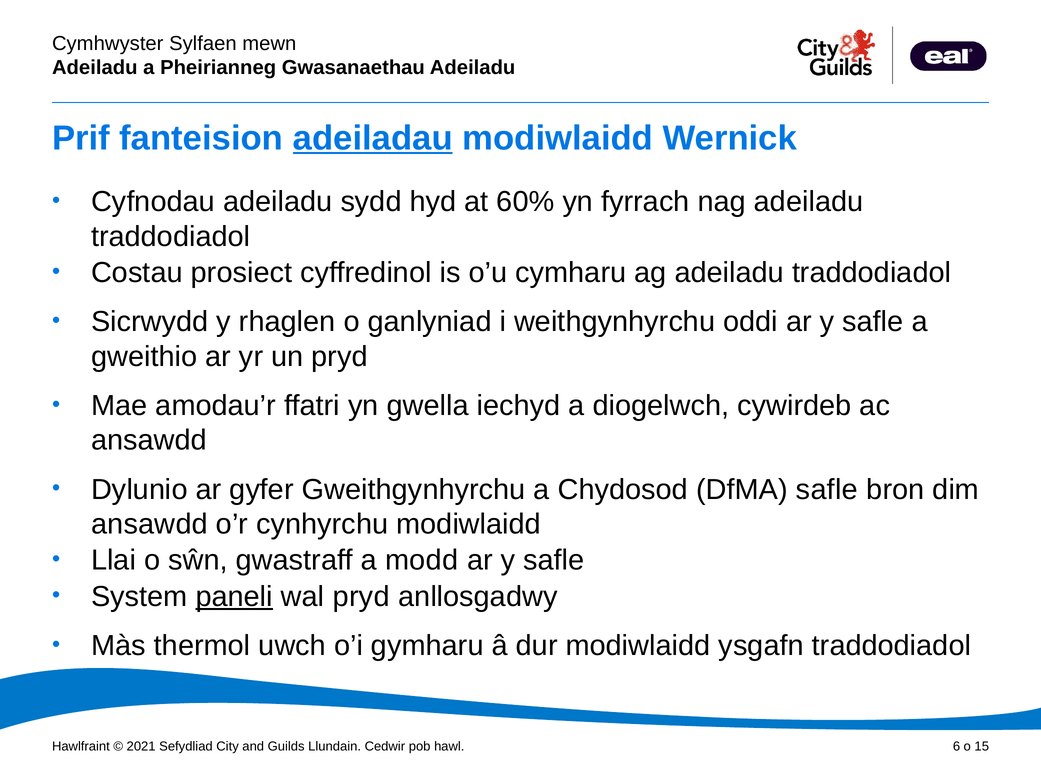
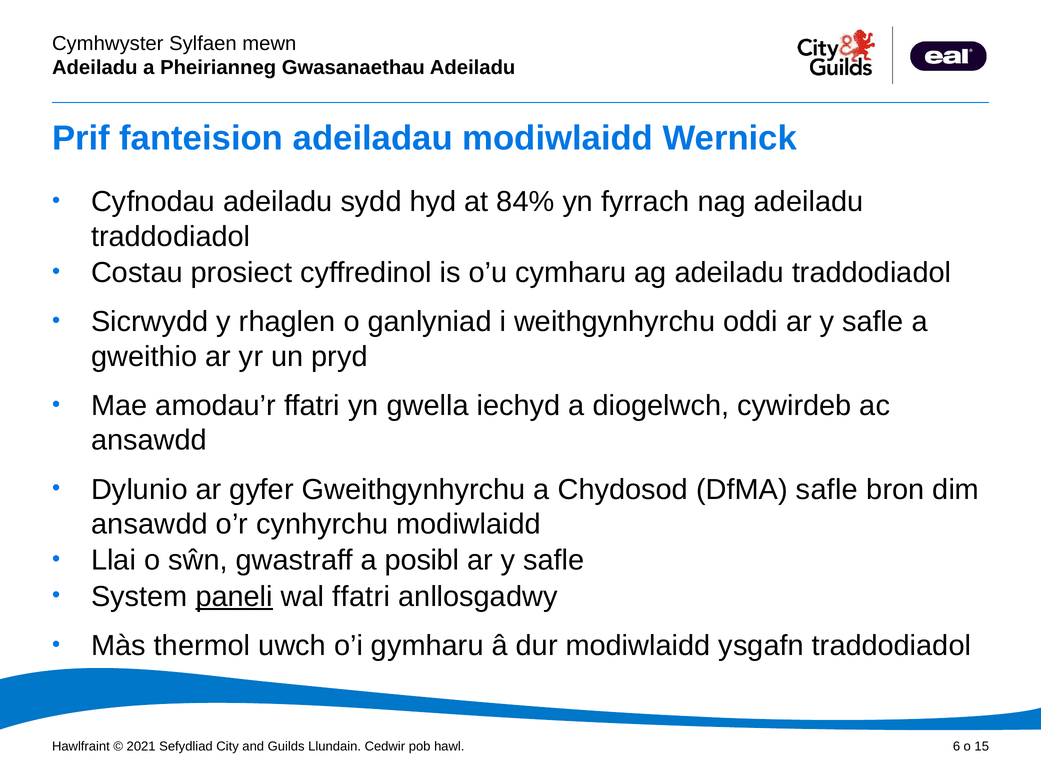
adeiladau underline: present -> none
60%: 60% -> 84%
modd: modd -> posibl
wal pryd: pryd -> ffatri
